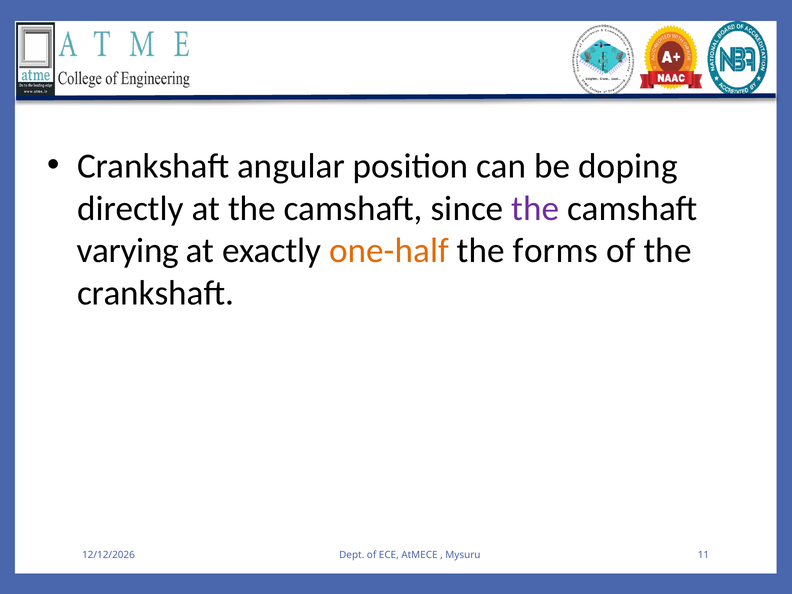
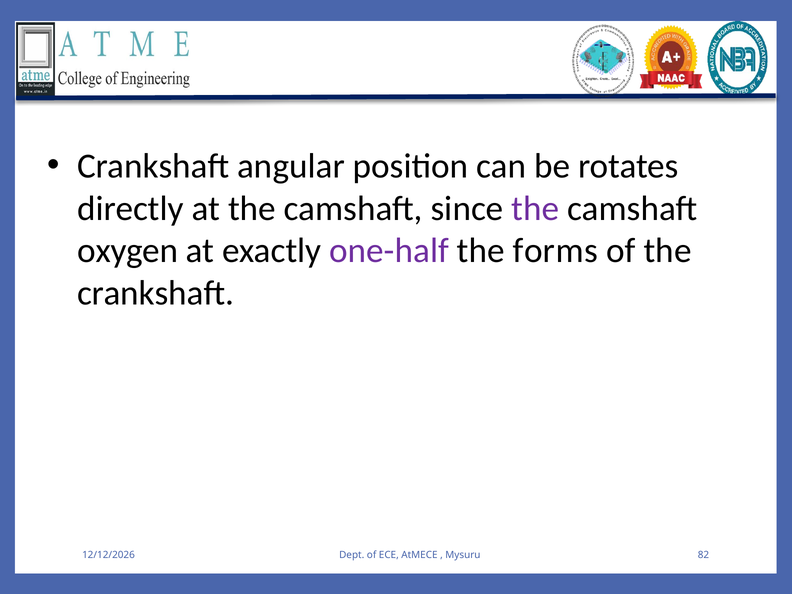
doping: doping -> rotates
varying: varying -> oxygen
one-half colour: orange -> purple
11: 11 -> 82
